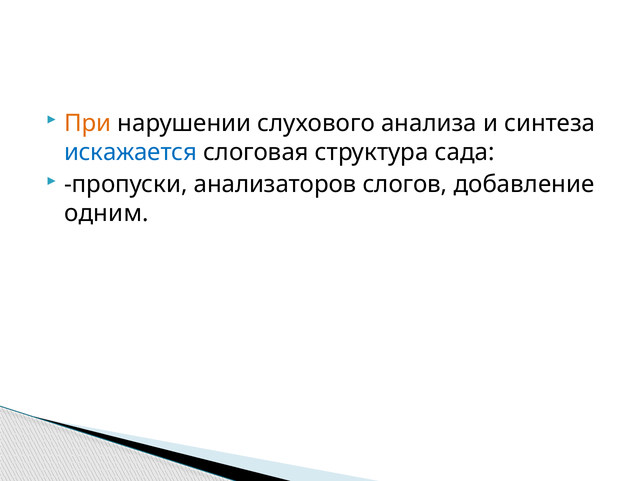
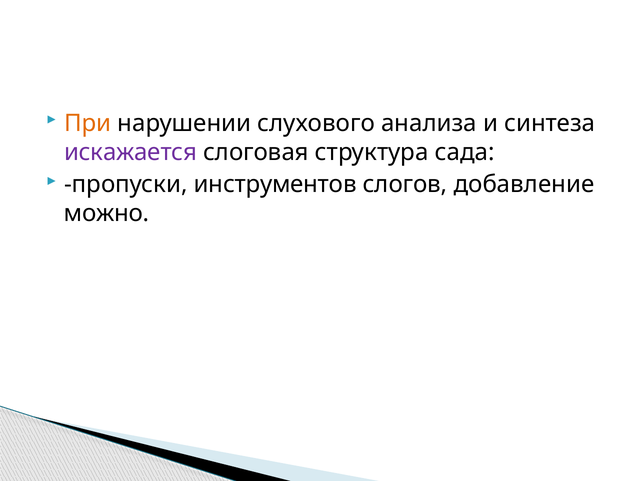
искажается colour: blue -> purple
анализаторов: анализаторов -> инструментов
одним: одним -> можно
